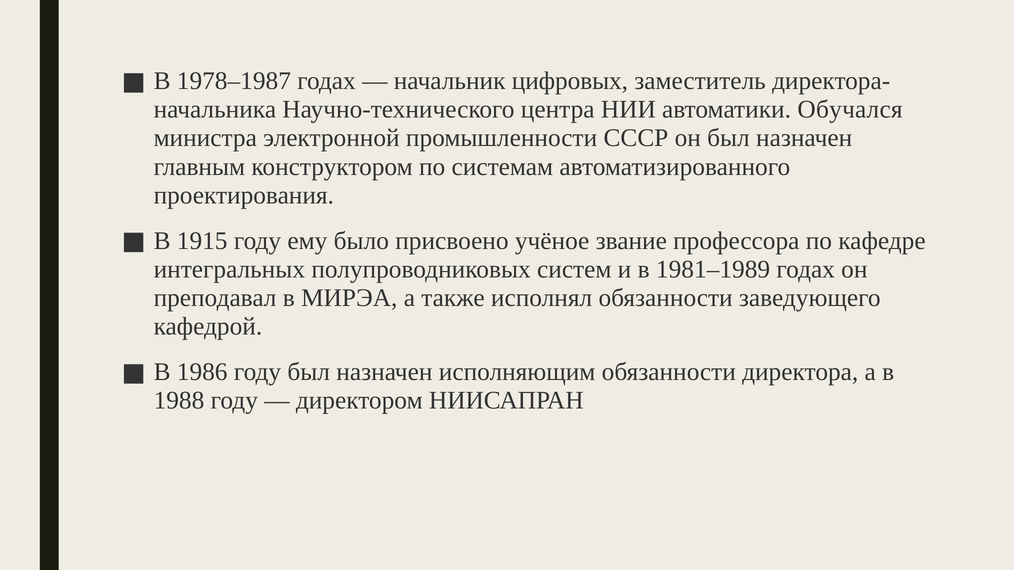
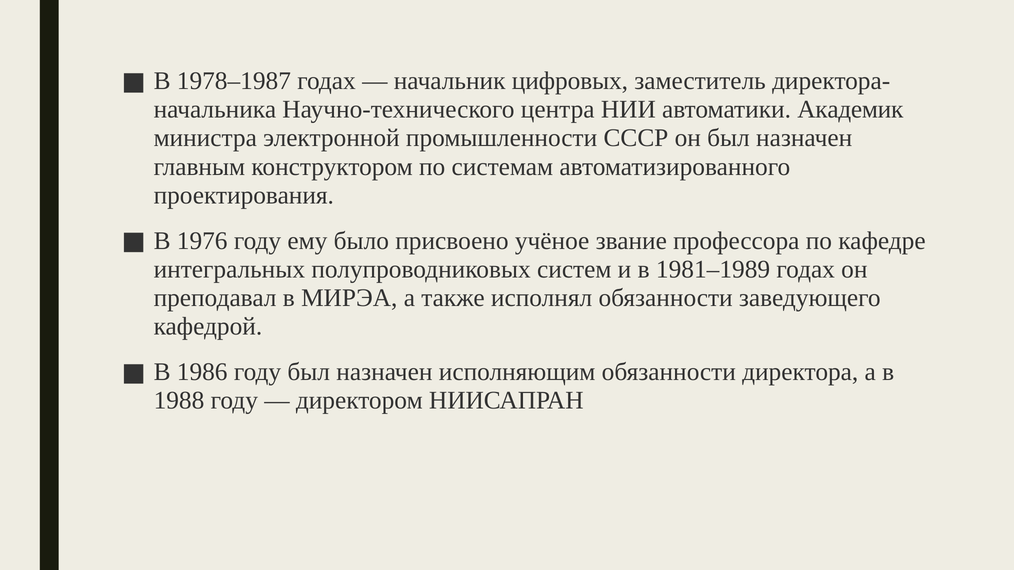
Обучался: Обучался -> Академик
1915: 1915 -> 1976
